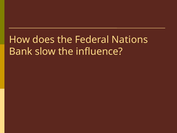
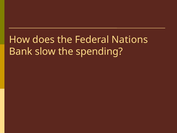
influence: influence -> spending
